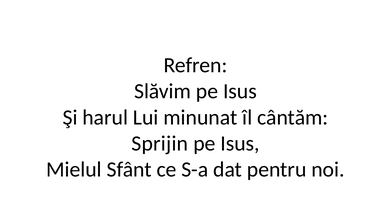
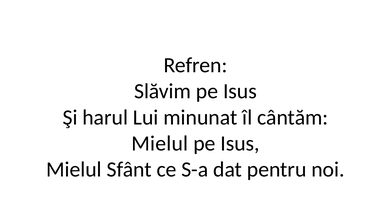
Sprijin at (160, 143): Sprijin -> Mielul
